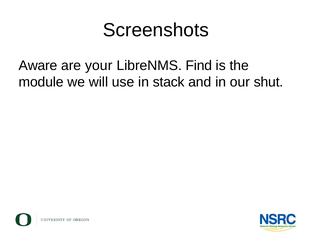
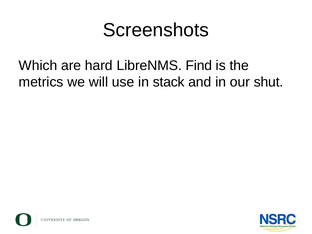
Aware: Aware -> Which
your: your -> hard
module: module -> metrics
